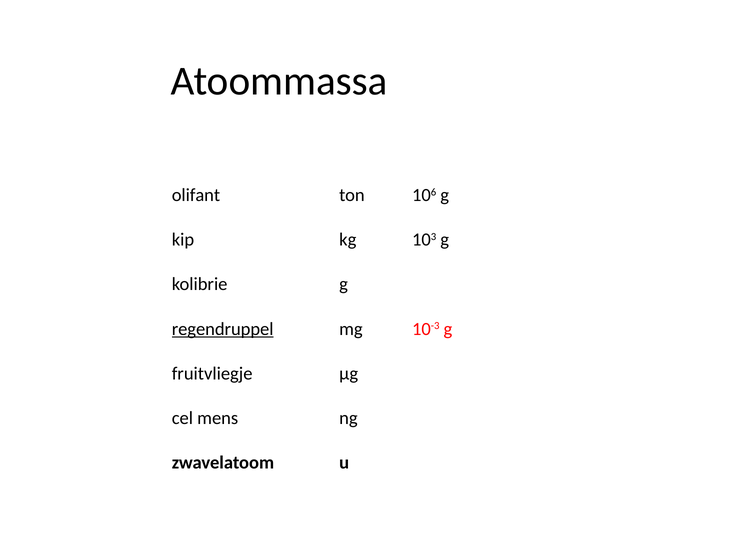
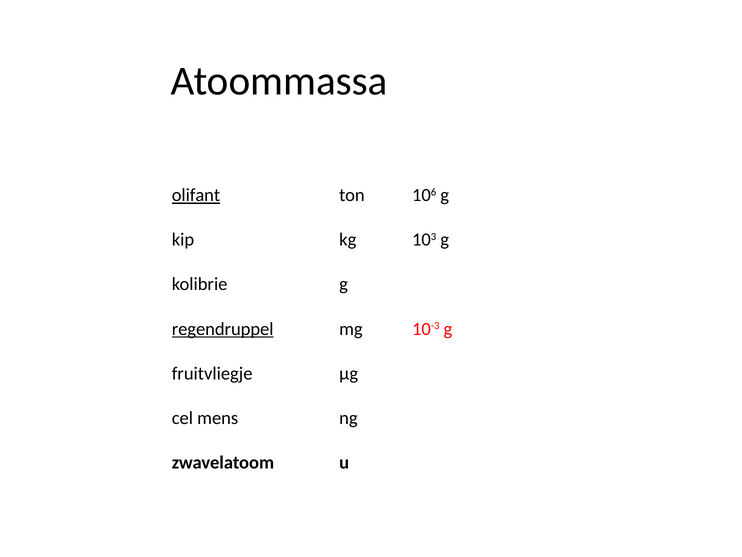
olifant underline: none -> present
